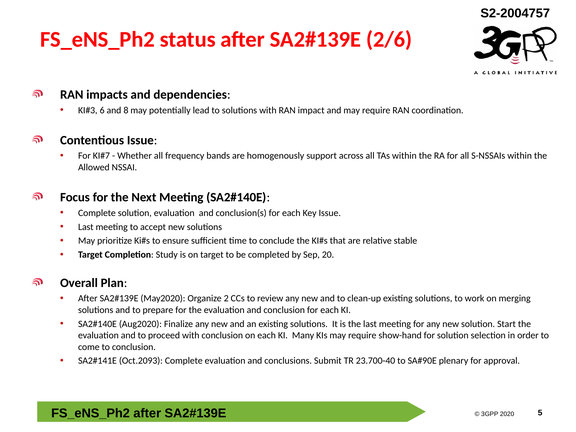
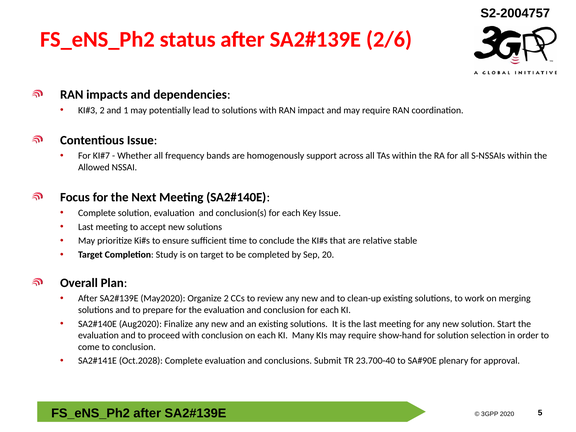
6 at (102, 110): 6 -> 2
8: 8 -> 1
Oct.2093: Oct.2093 -> Oct.2028
